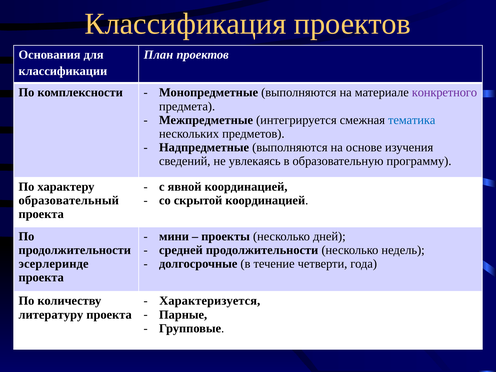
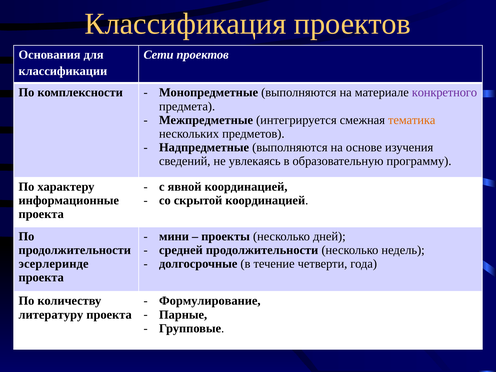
План: План -> Сети
тематика colour: blue -> orange
образовательный: образовательный -> информационные
Характеризуется: Характеризуется -> Формулирование
